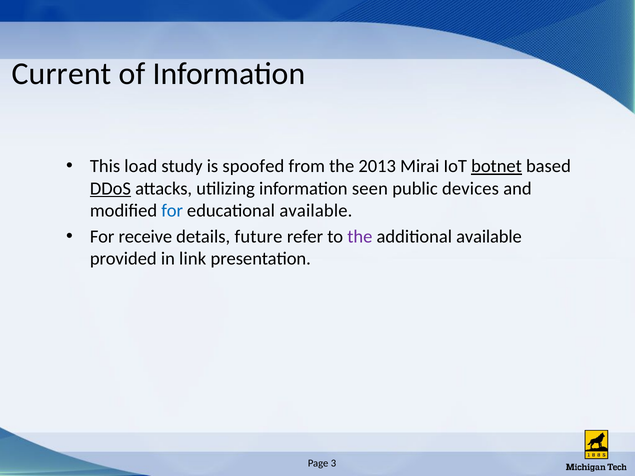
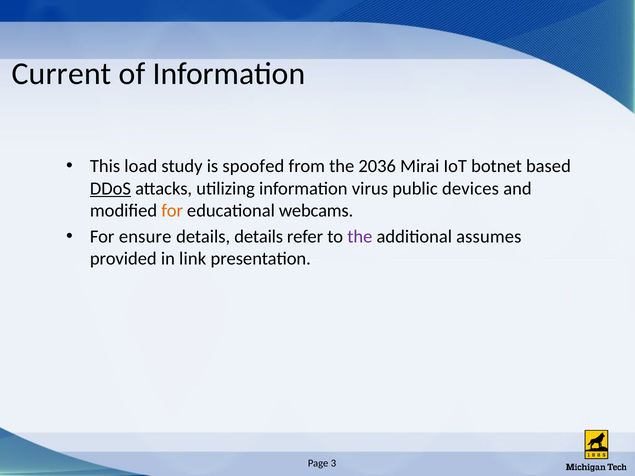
2013: 2013 -> 2036
botnet underline: present -> none
seen: seen -> virus
for at (172, 211) colour: blue -> orange
educational available: available -> webcams
receive: receive -> ensure
details future: future -> details
additional available: available -> assumes
